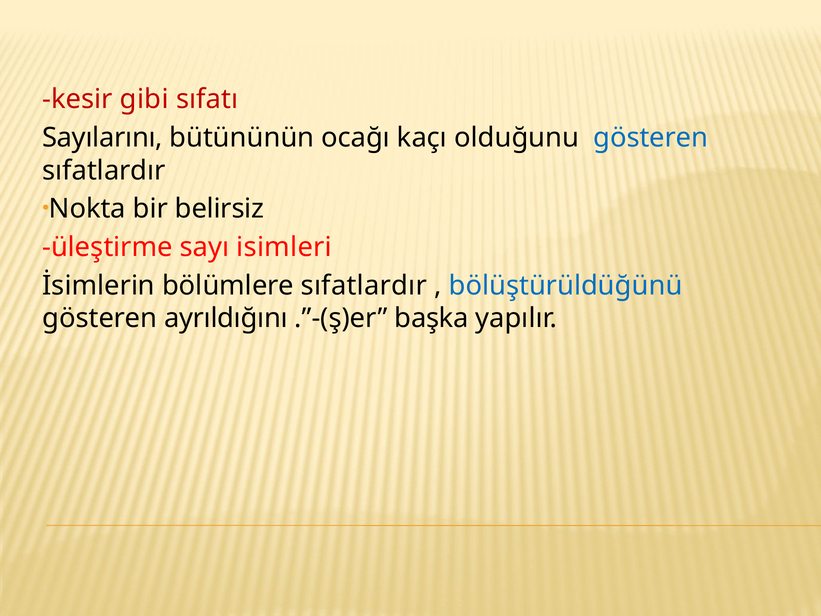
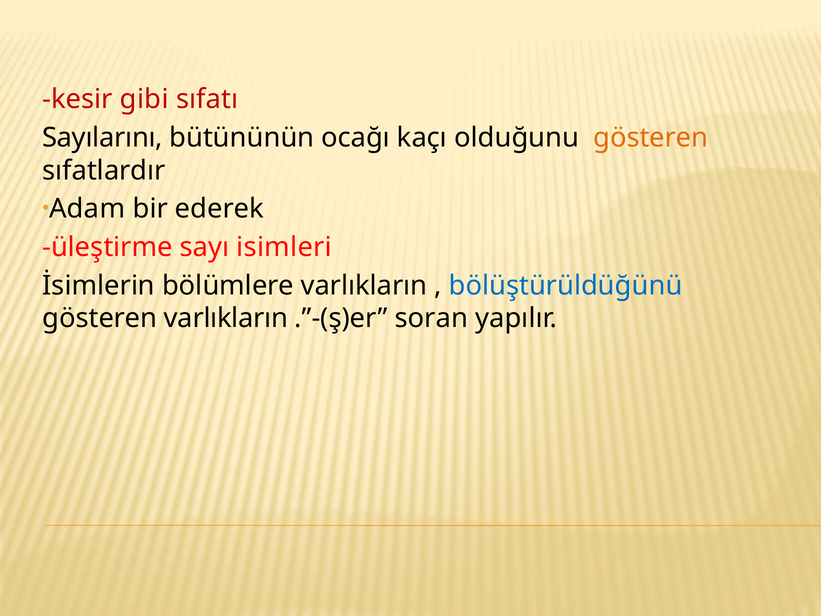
gösteren at (651, 138) colour: blue -> orange
Nokta: Nokta -> Adam
belirsiz: belirsiz -> ederek
bölümlere sıfatlardır: sıfatlardır -> varlıkların
gösteren ayrıldığını: ayrıldığını -> varlıkların
başka: başka -> soran
